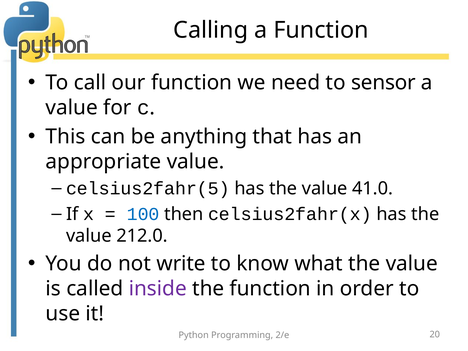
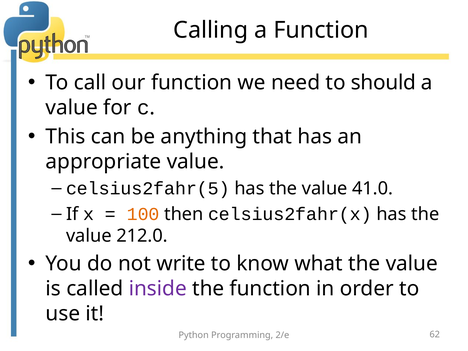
sensor: sensor -> should
100 colour: blue -> orange
20: 20 -> 62
